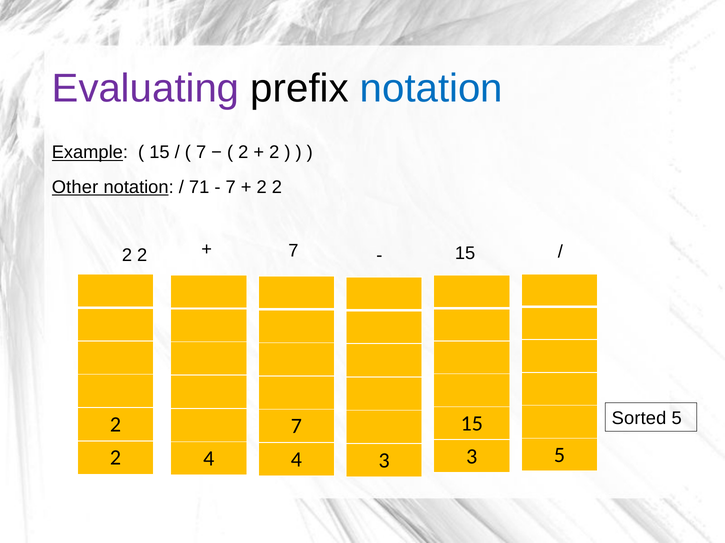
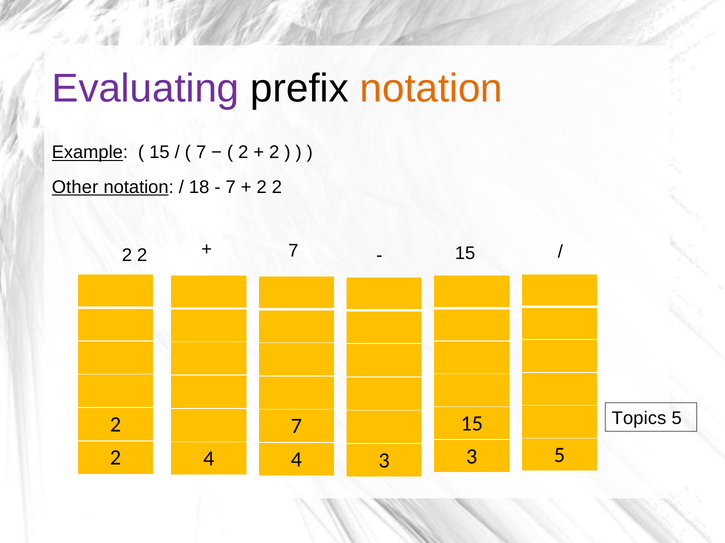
notation at (431, 89) colour: blue -> orange
71: 71 -> 18
Sorted: Sorted -> Topics
